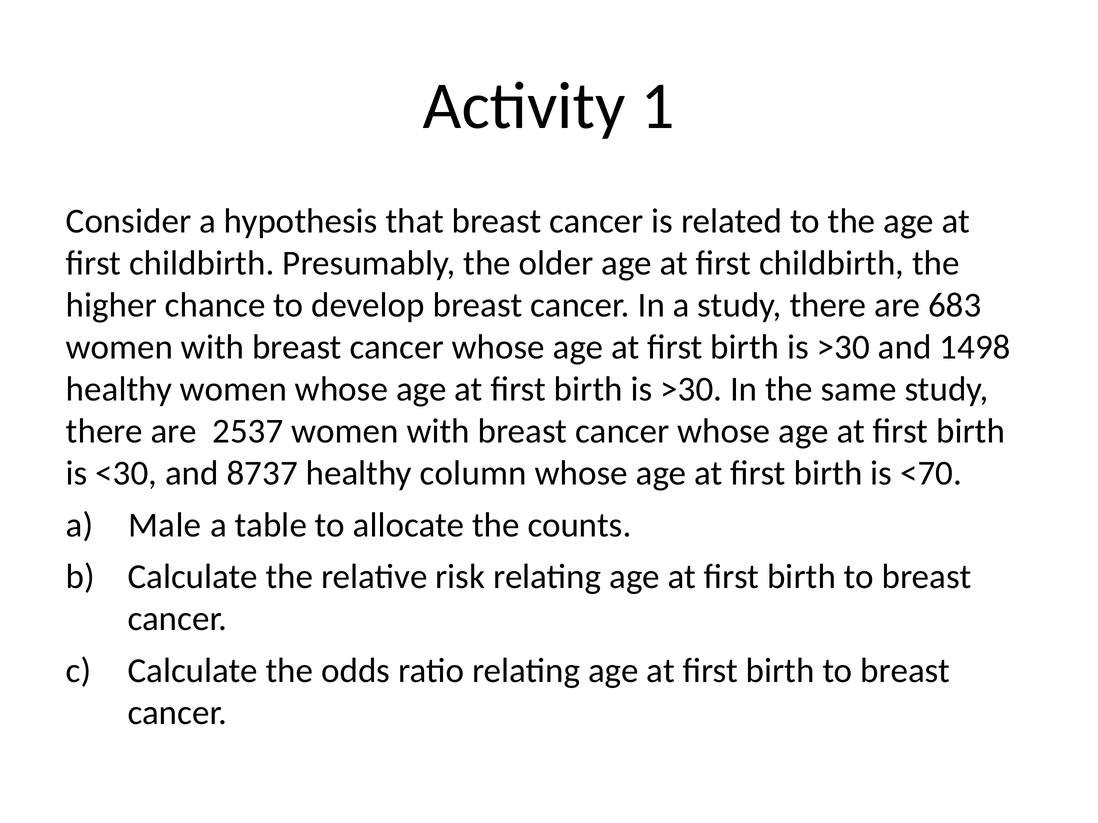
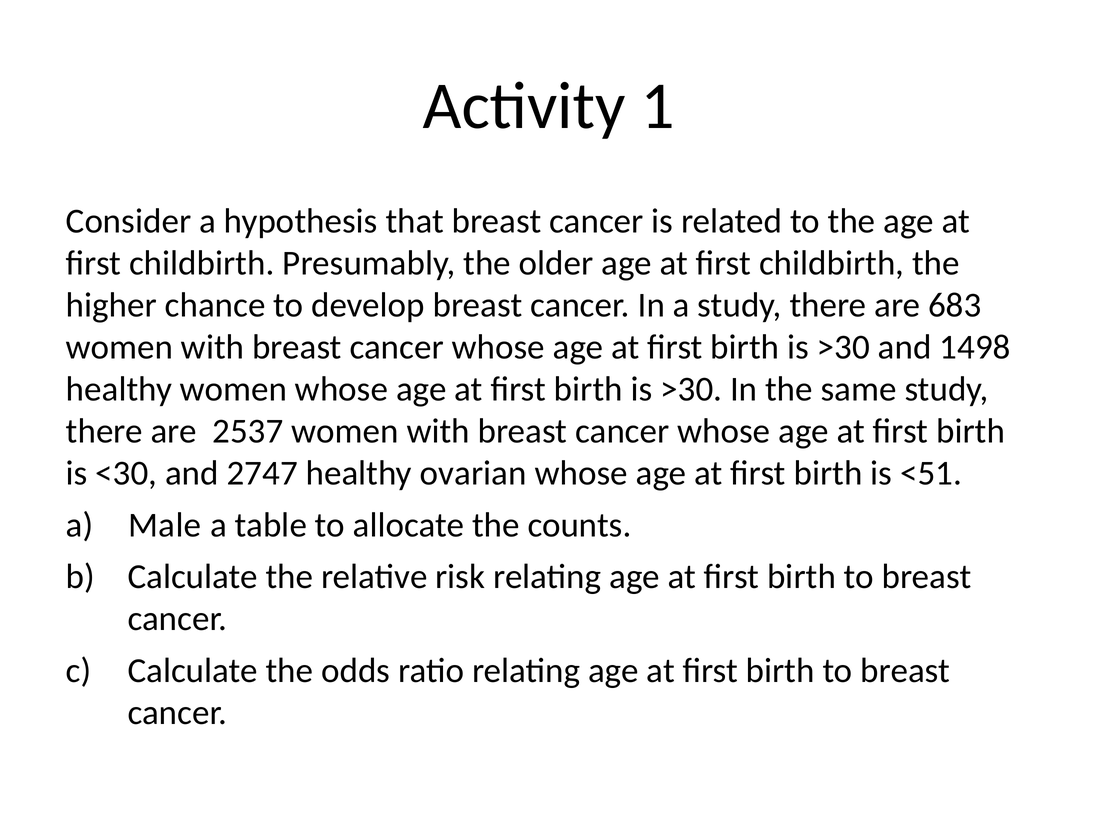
8737: 8737 -> 2747
column: column -> ovarian
<70: <70 -> <51
